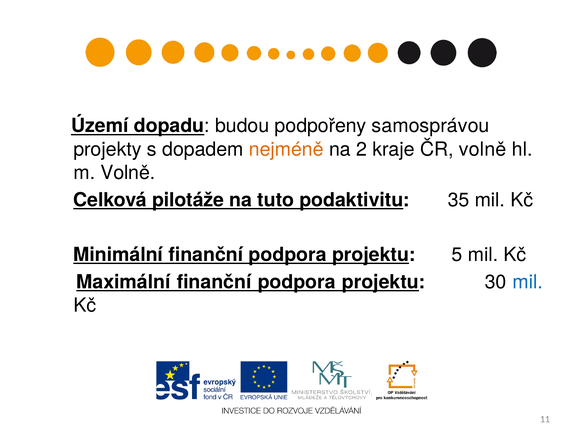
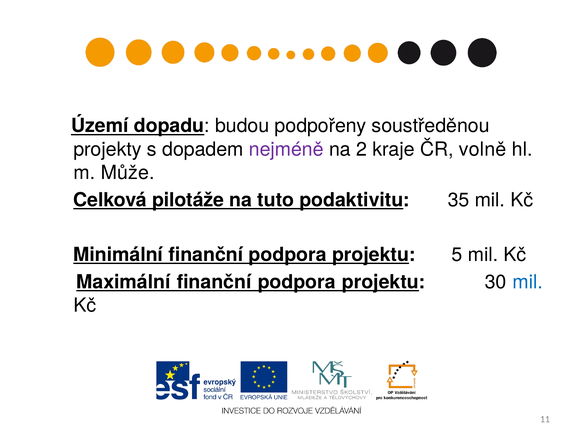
samosprávou: samosprávou -> soustředěnou
nejméně colour: orange -> purple
m Volně: Volně -> Může
